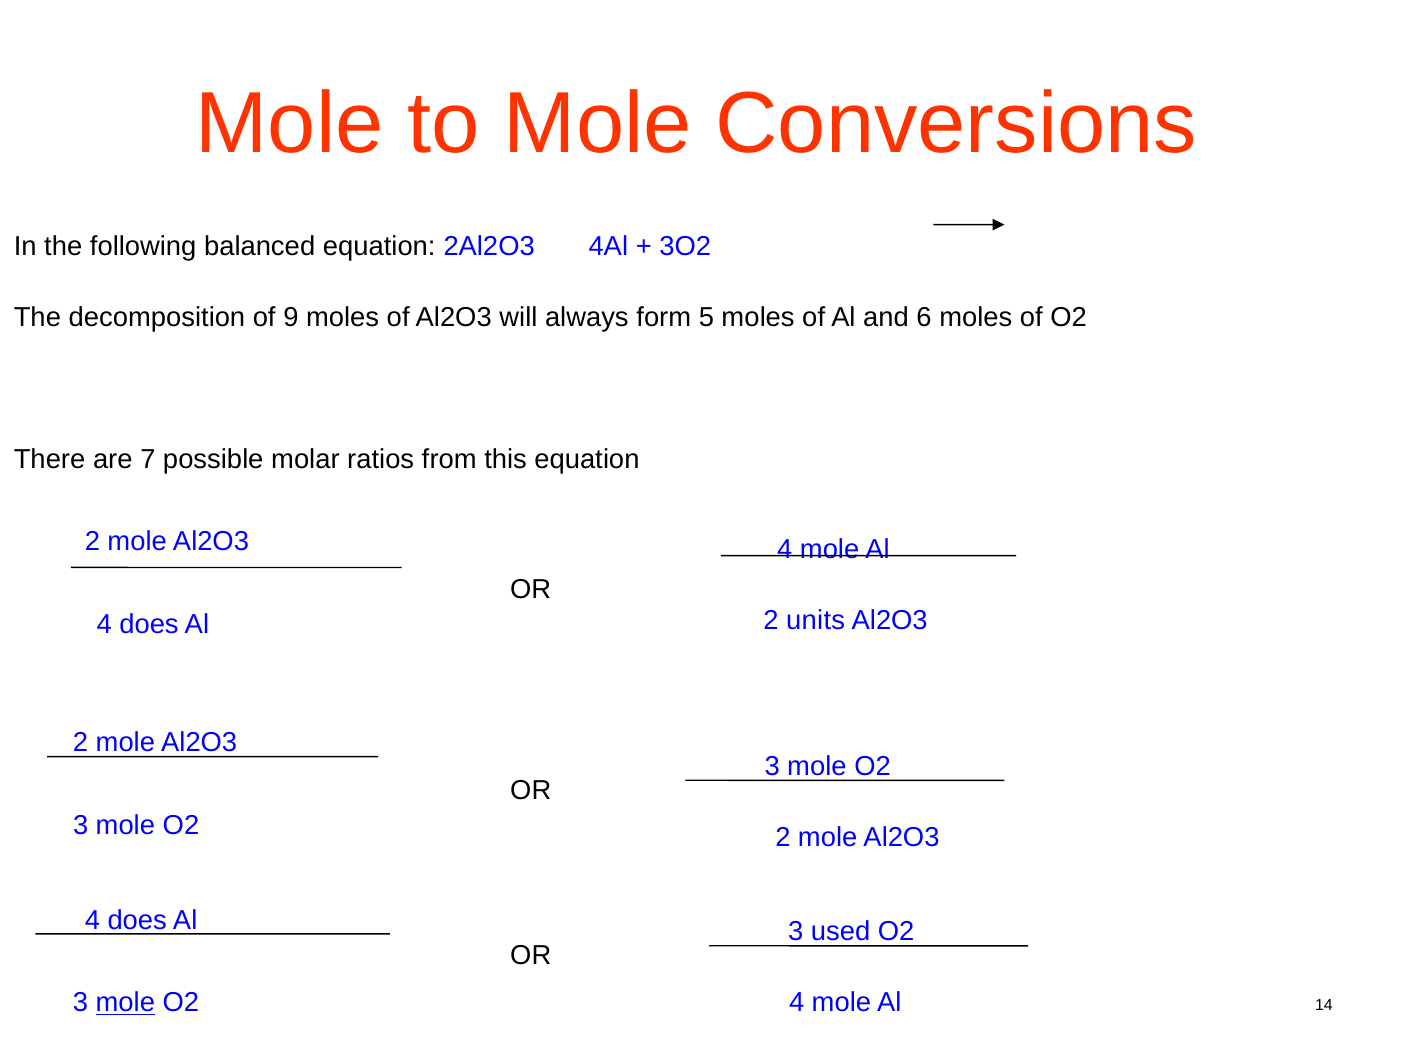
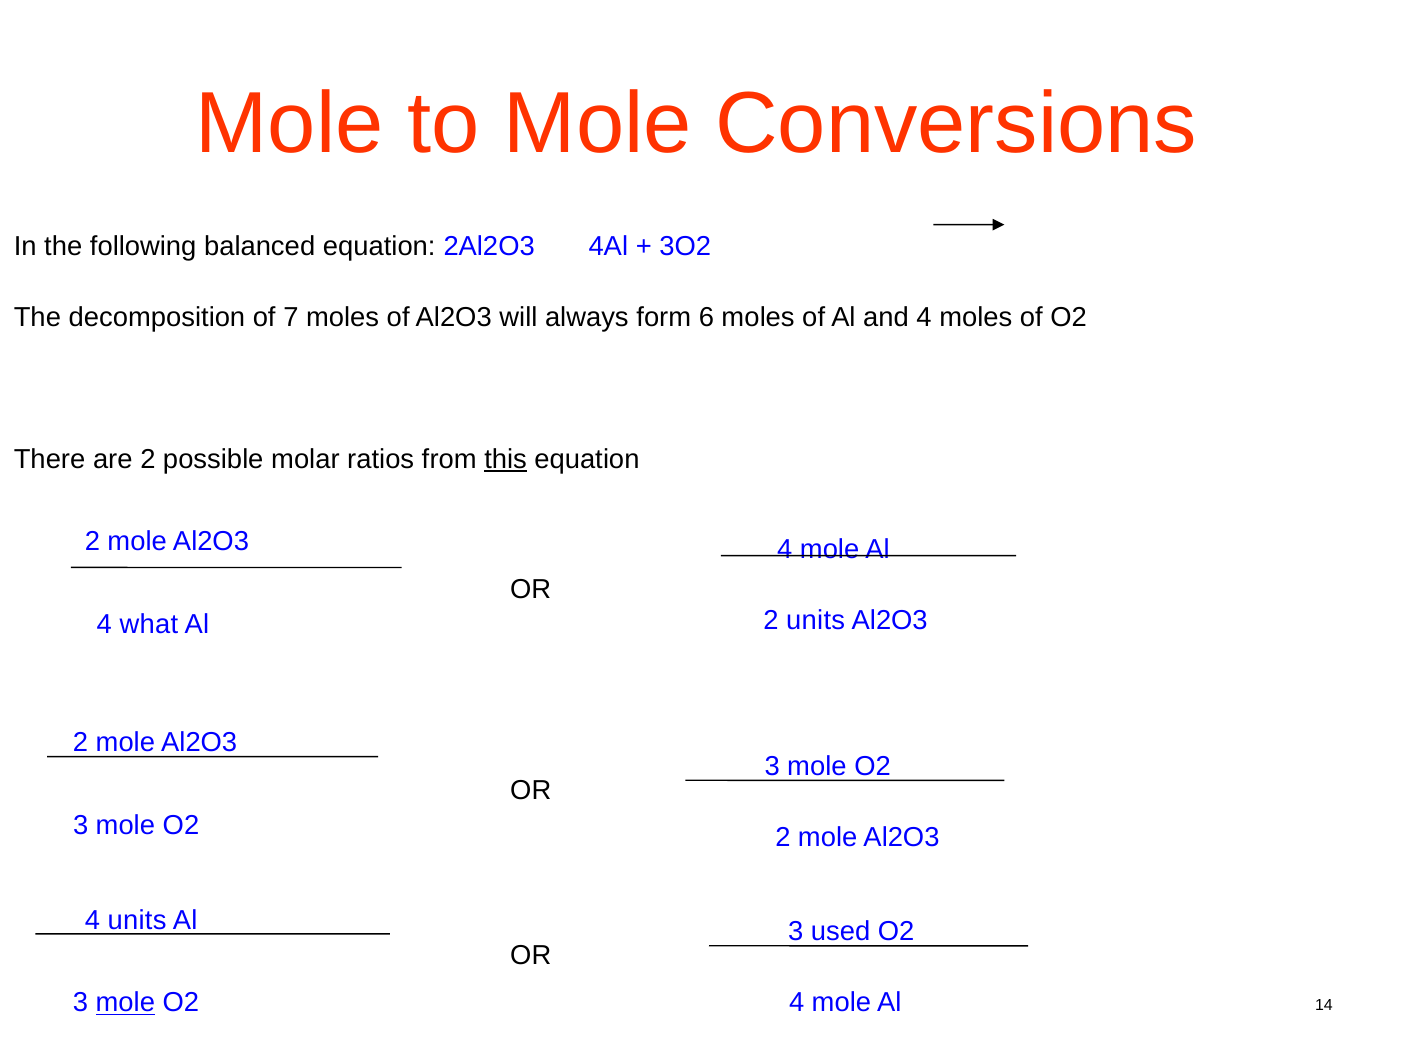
9: 9 -> 7
5: 5 -> 6
and 6: 6 -> 4
are 7: 7 -> 2
this underline: none -> present
does at (149, 624): does -> what
does at (137, 920): does -> units
